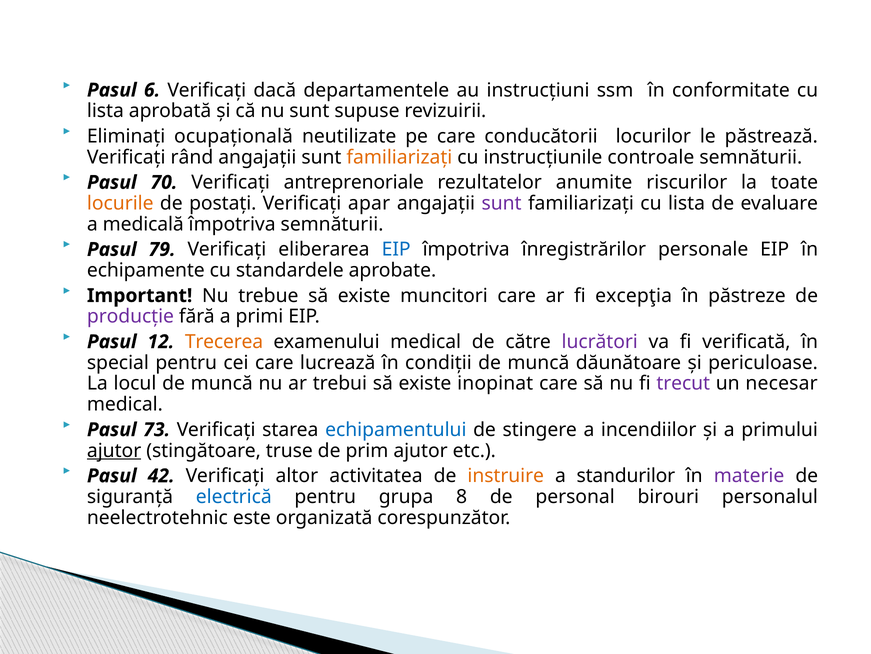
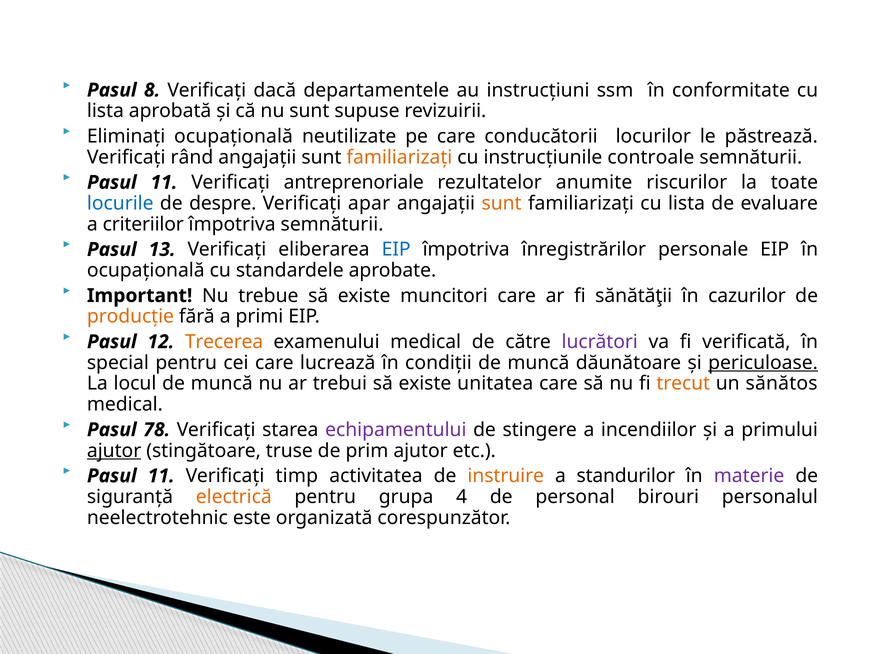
6: 6 -> 8
70 at (164, 182): 70 -> 11
locurile colour: orange -> blue
postați: postați -> despre
sunt at (502, 203) colour: purple -> orange
medicală: medicală -> criteriilor
79: 79 -> 13
echipamente at (146, 270): echipamente -> ocupațională
excepţia: excepţia -> sănătăţii
păstreze: păstreze -> cazurilor
producție colour: purple -> orange
periculoase underline: none -> present
inopinat: inopinat -> unitatea
trecut colour: purple -> orange
necesar: necesar -> sănătos
73: 73 -> 78
echipamentului colour: blue -> purple
42 at (161, 475): 42 -> 11
altor: altor -> timp
electrică colour: blue -> orange
8: 8 -> 4
